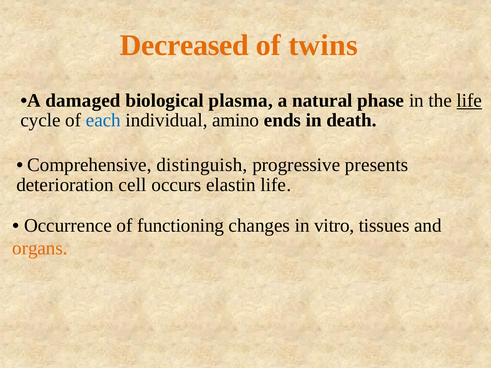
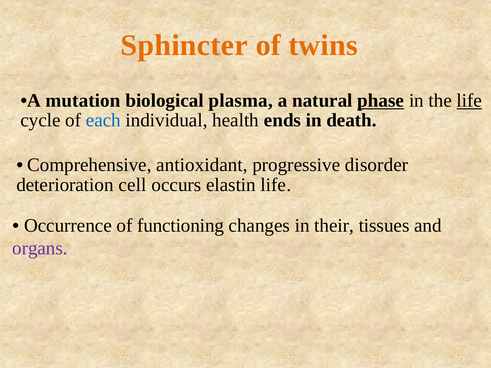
Decreased: Decreased -> Sphincter
damaged: damaged -> mutation
phase underline: none -> present
amino: amino -> health
distinguish: distinguish -> antioxidant
presents: presents -> disorder
vitro: vitro -> their
organs colour: orange -> purple
